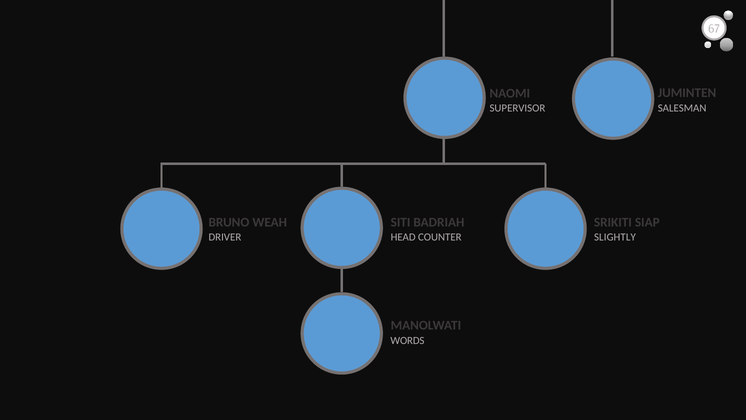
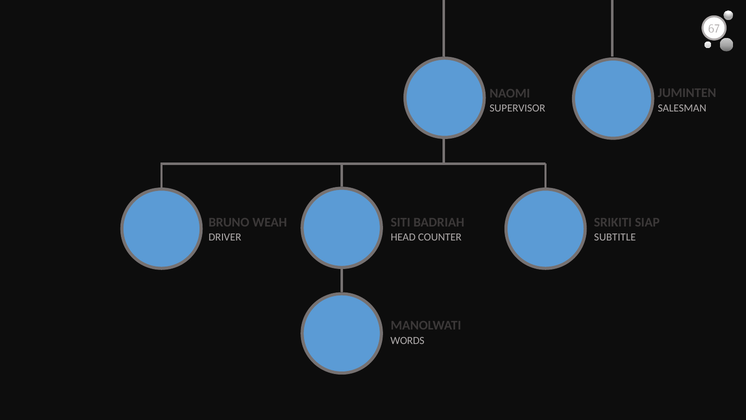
SLIGHTLY: SLIGHTLY -> SUBTITLE
